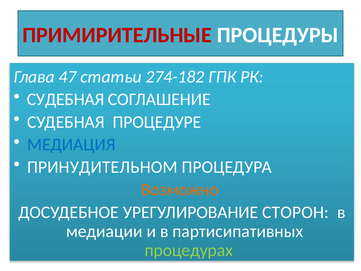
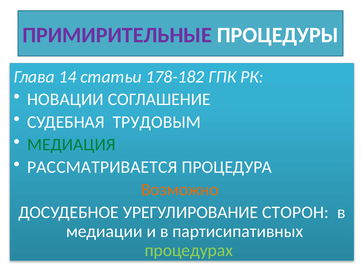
ПРИМИРИТЕЛЬНЫЕ colour: red -> purple
47: 47 -> 14
274-182: 274-182 -> 178-182
СУДЕБНАЯ at (66, 99): СУДЕБНАЯ -> НОВАЦИИ
ПРОЦЕДУРЕ: ПРОЦЕДУРЕ -> ТРУДОВЫМ
МЕДИАЦИЯ colour: blue -> green
ПРИНУДИТЕЛЬНОМ: ПРИНУДИТЕЛЬНОМ -> РАССМАТРИВАЕТСЯ
